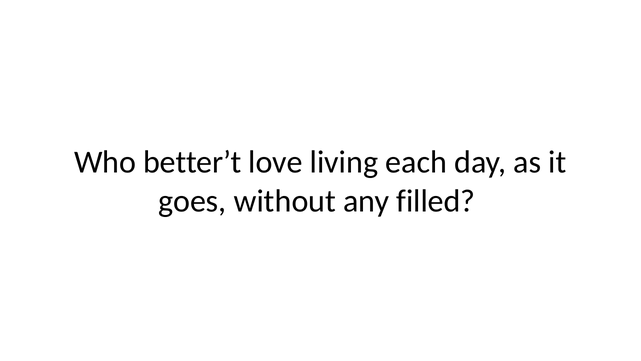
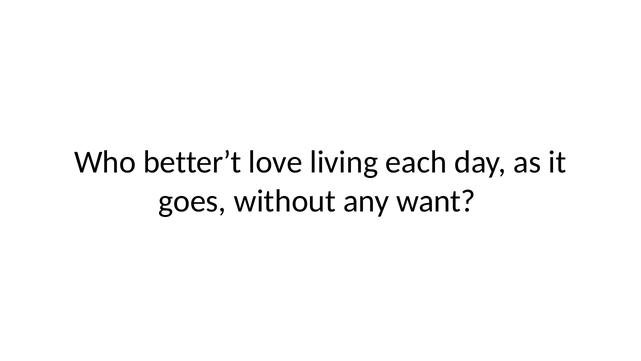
filled: filled -> want
